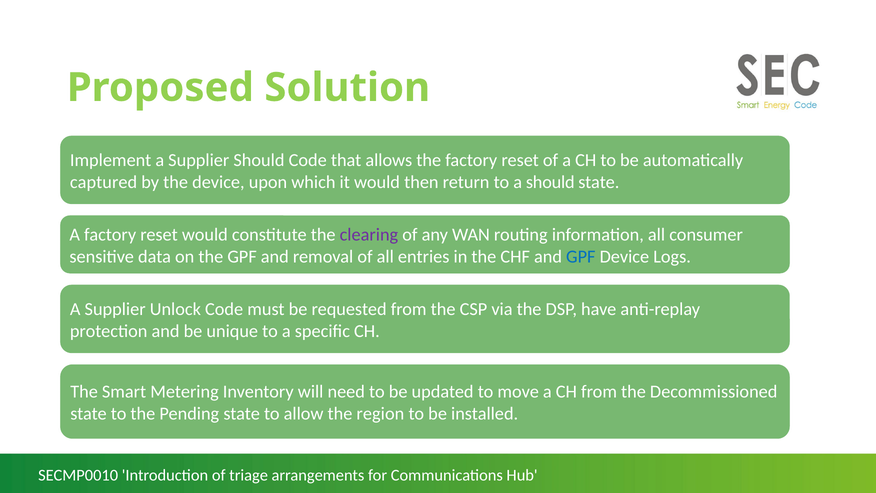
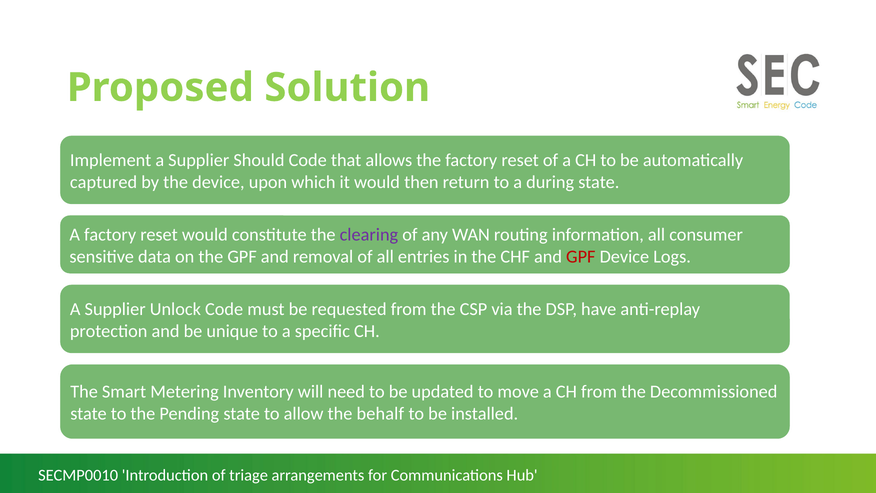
a should: should -> during
GPF at (581, 256) colour: blue -> red
region: region -> behalf
